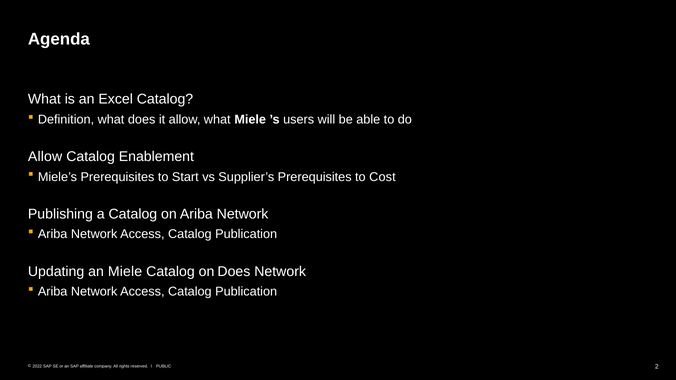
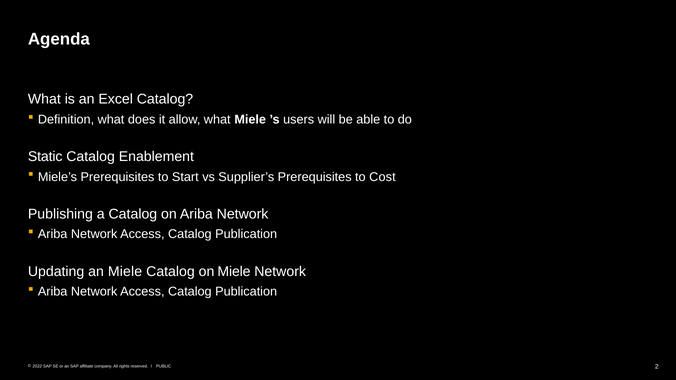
Allow at (45, 157): Allow -> Static
on Does: Does -> Miele
